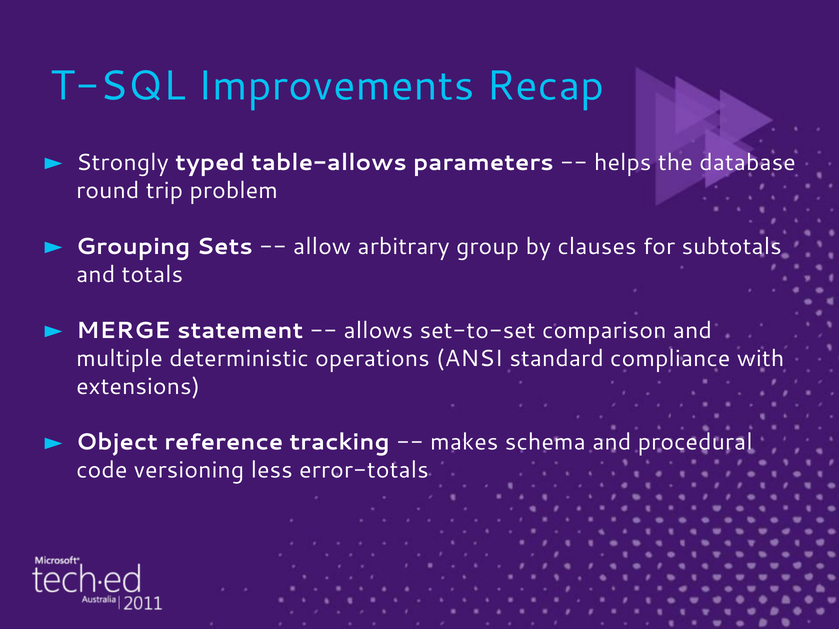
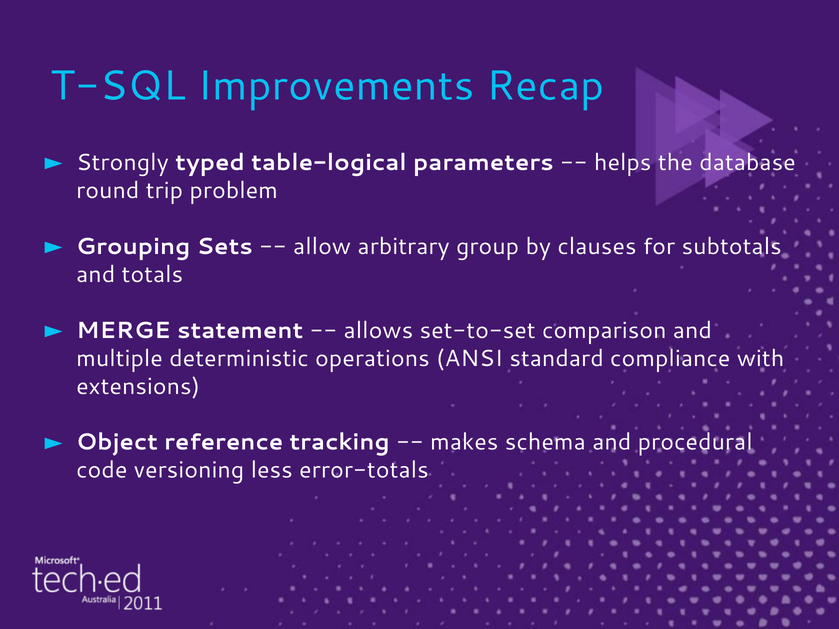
table-allows: table-allows -> table-logical
